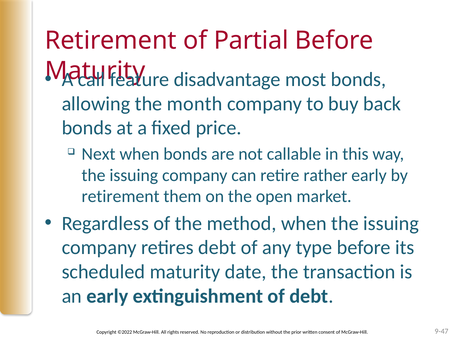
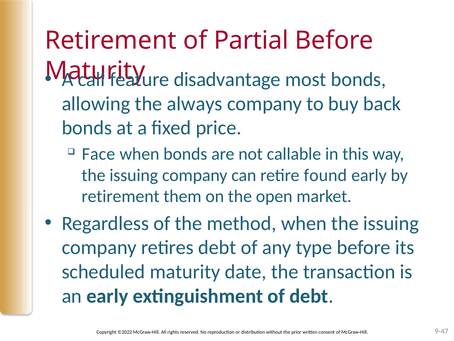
month: month -> always
Next: Next -> Face
rather: rather -> found
